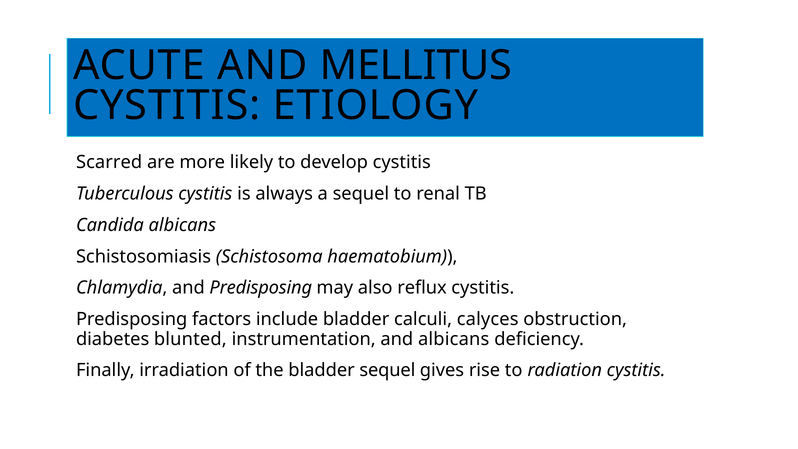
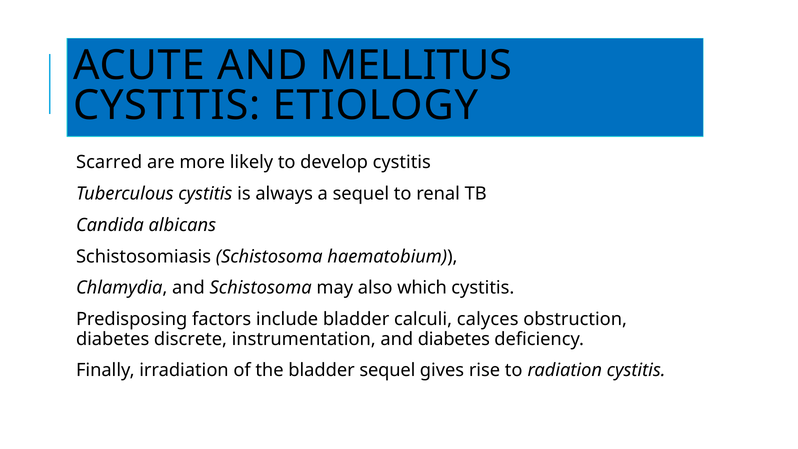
and Predisposing: Predisposing -> Schistosoma
reflux: reflux -> which
blunted: blunted -> discrete
and albicans: albicans -> diabetes
